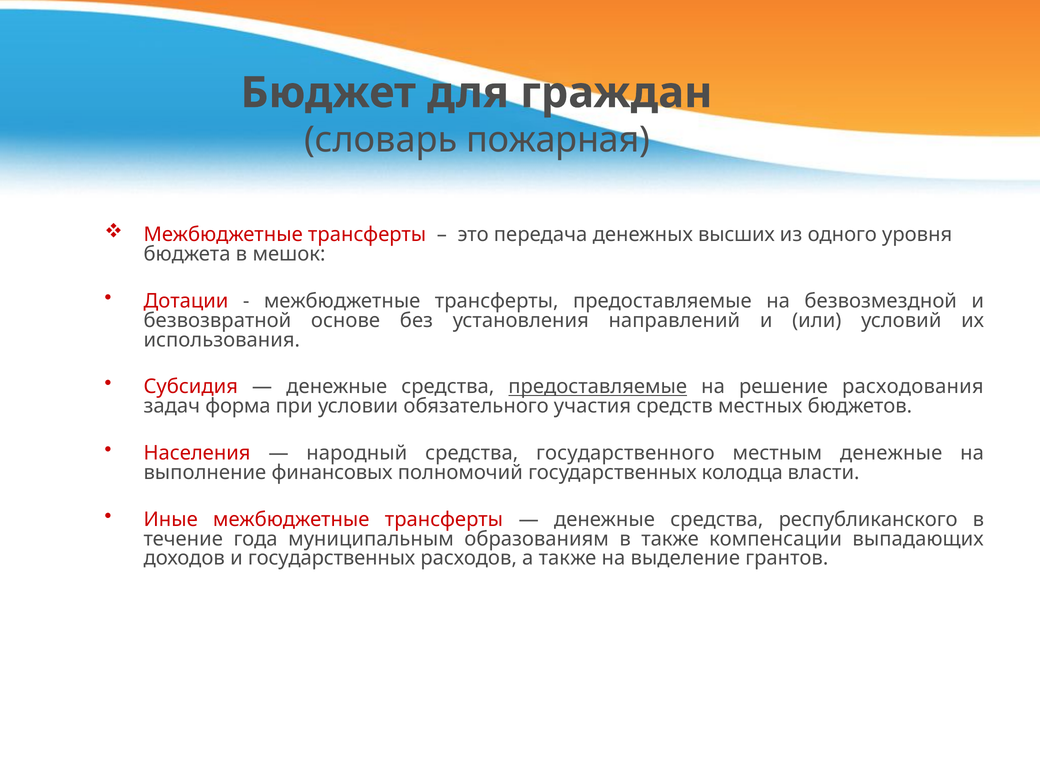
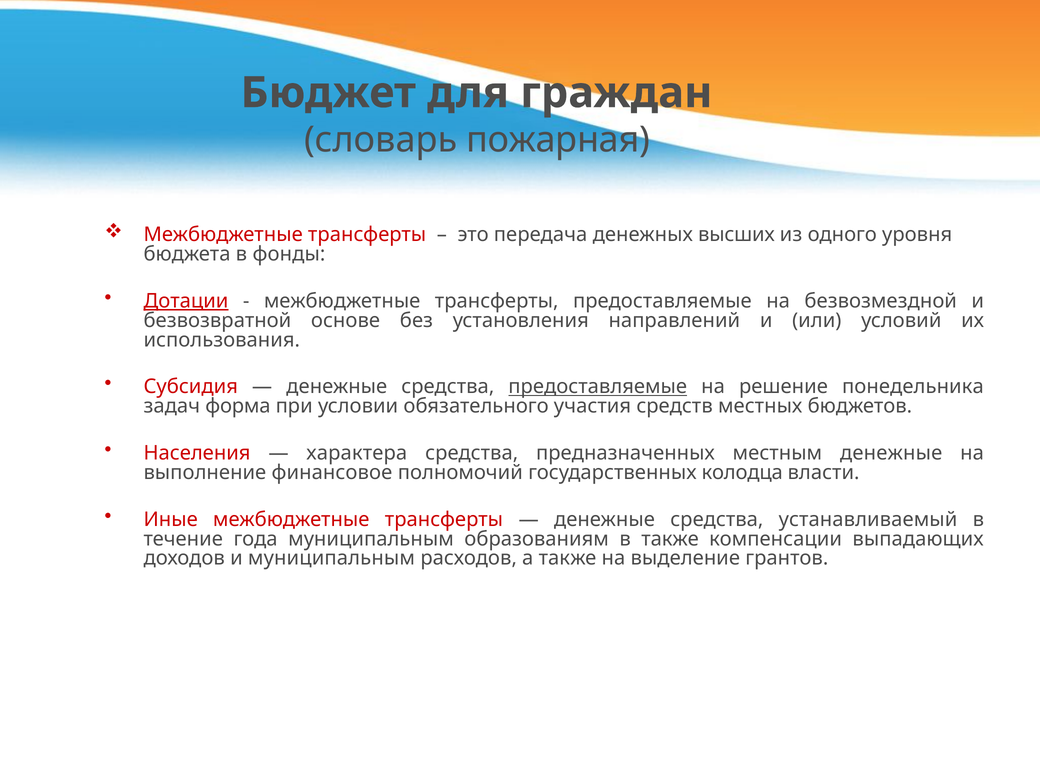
мешок: мешок -> фонды
Дотации underline: none -> present
расходования: расходования -> понедельника
народный: народный -> характера
государственного: государственного -> предназначенных
финансовых: финансовых -> финансовое
республиканского: республиканского -> устанавливаемый
и государственных: государственных -> муниципальным
